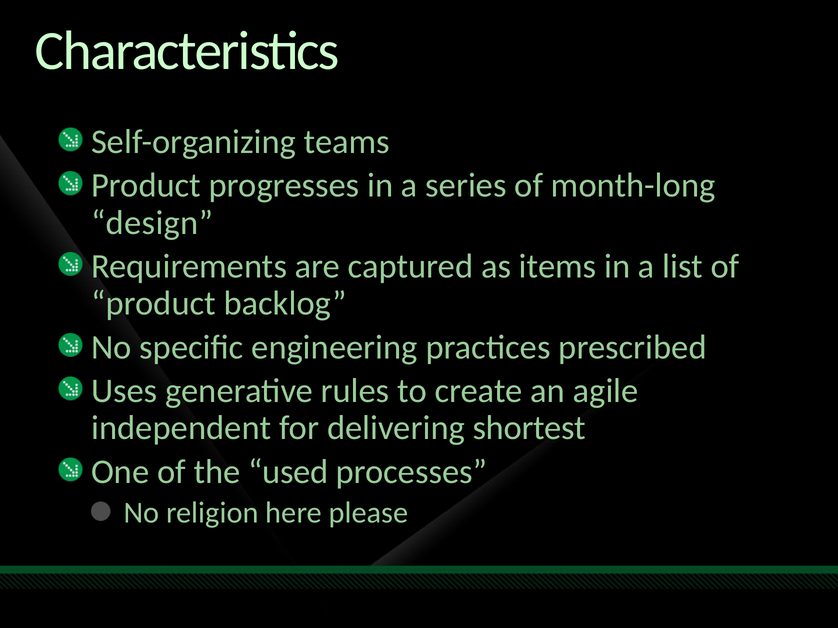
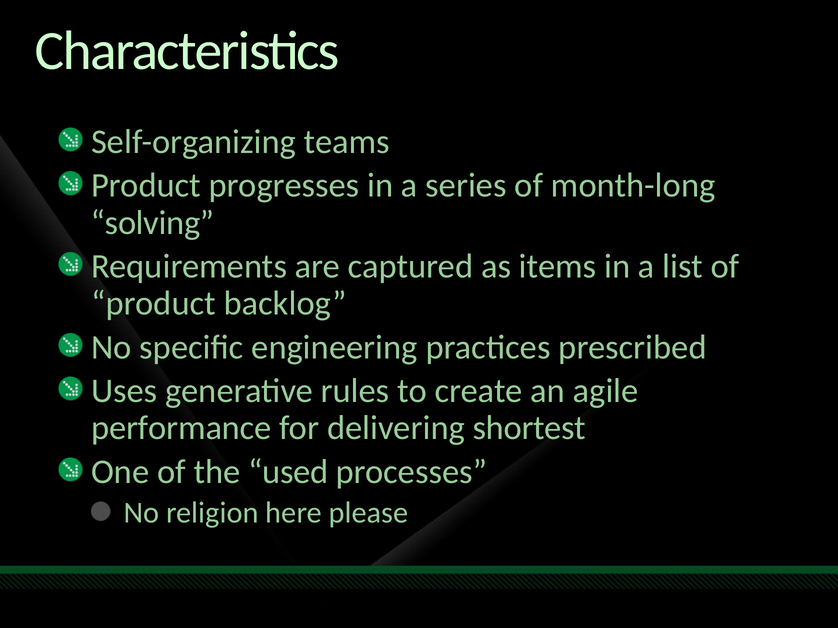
design: design -> solving
independent: independent -> performance
